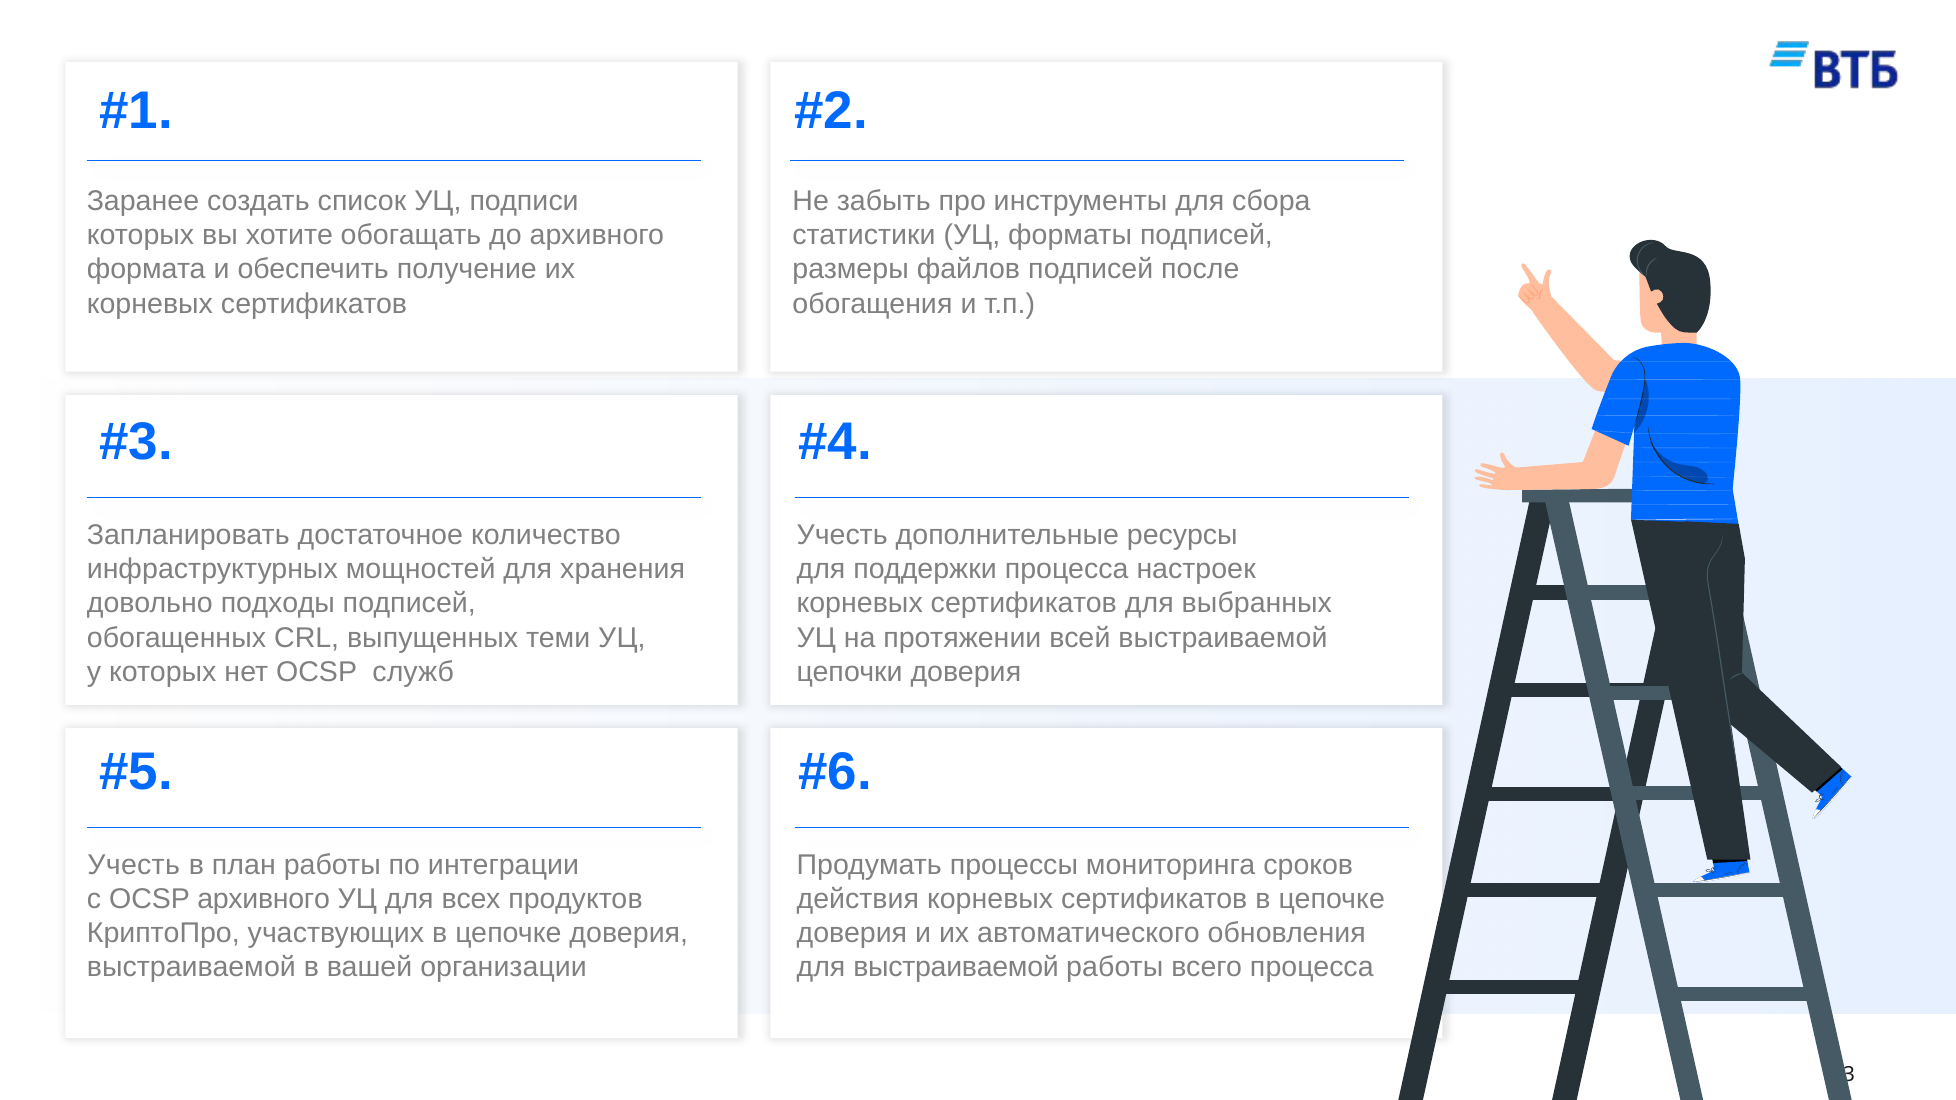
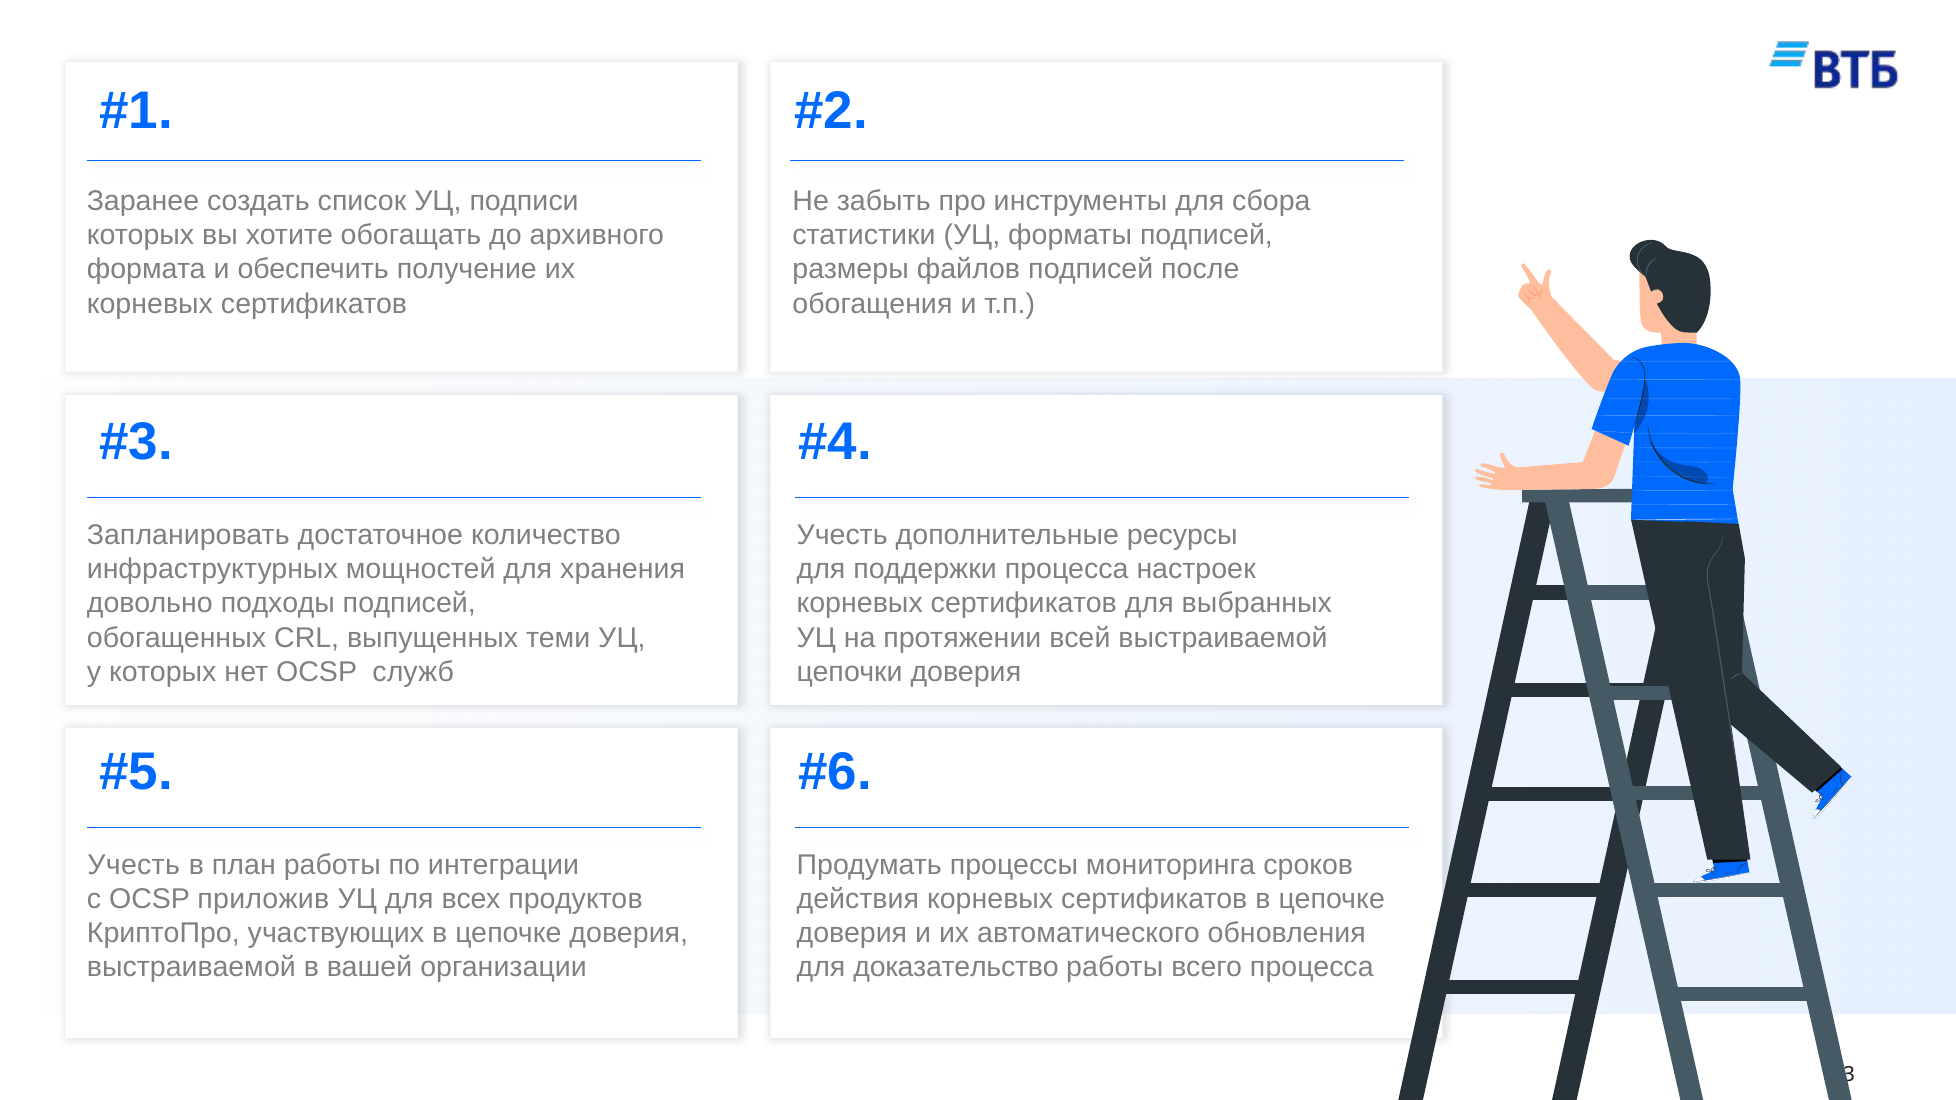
OCSP архивного: архивного -> приложив
для выстраиваемой: выстраиваемой -> доказательство
